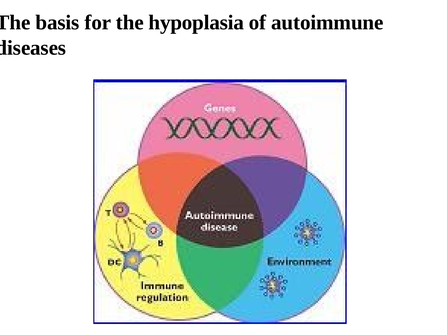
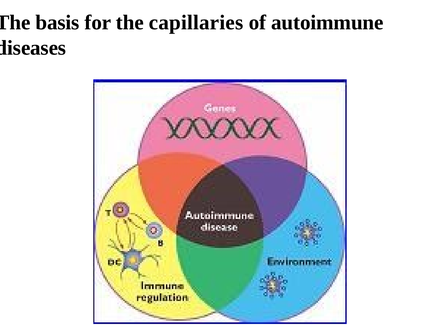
hypoplasia: hypoplasia -> capillaries
